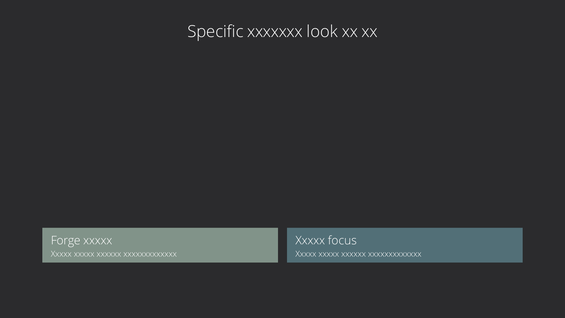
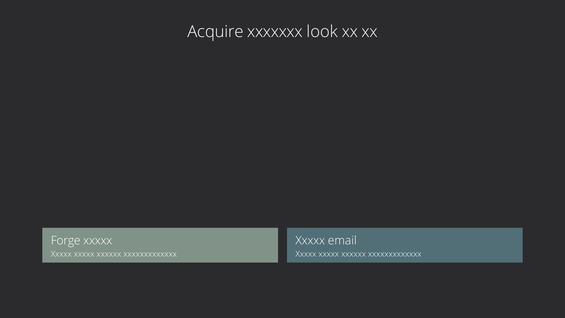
Specific: Specific -> Acquire
focus: focus -> email
